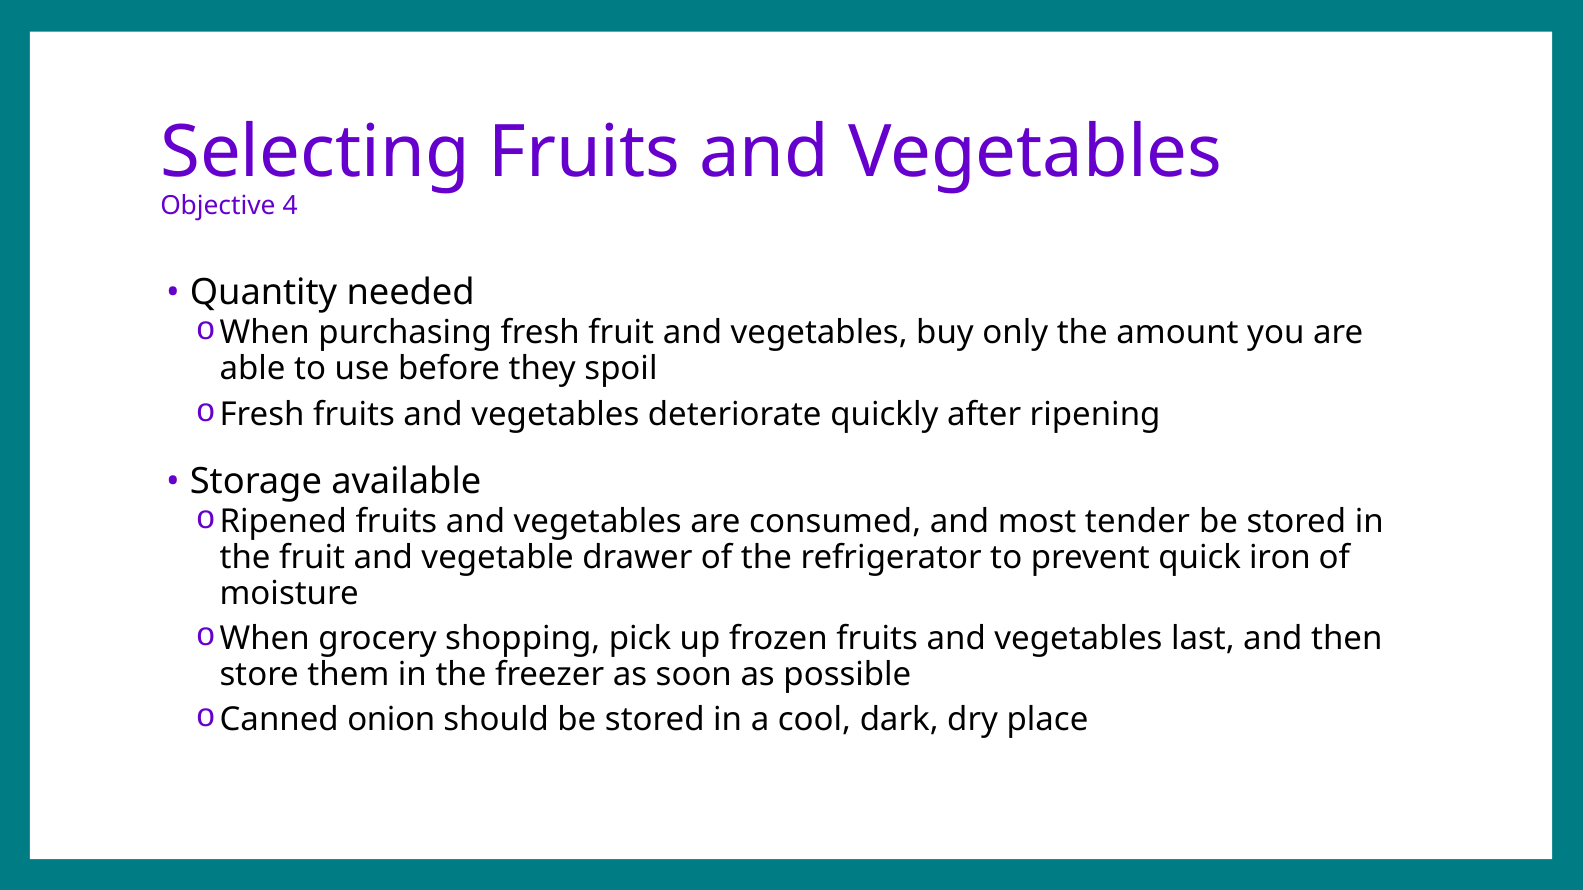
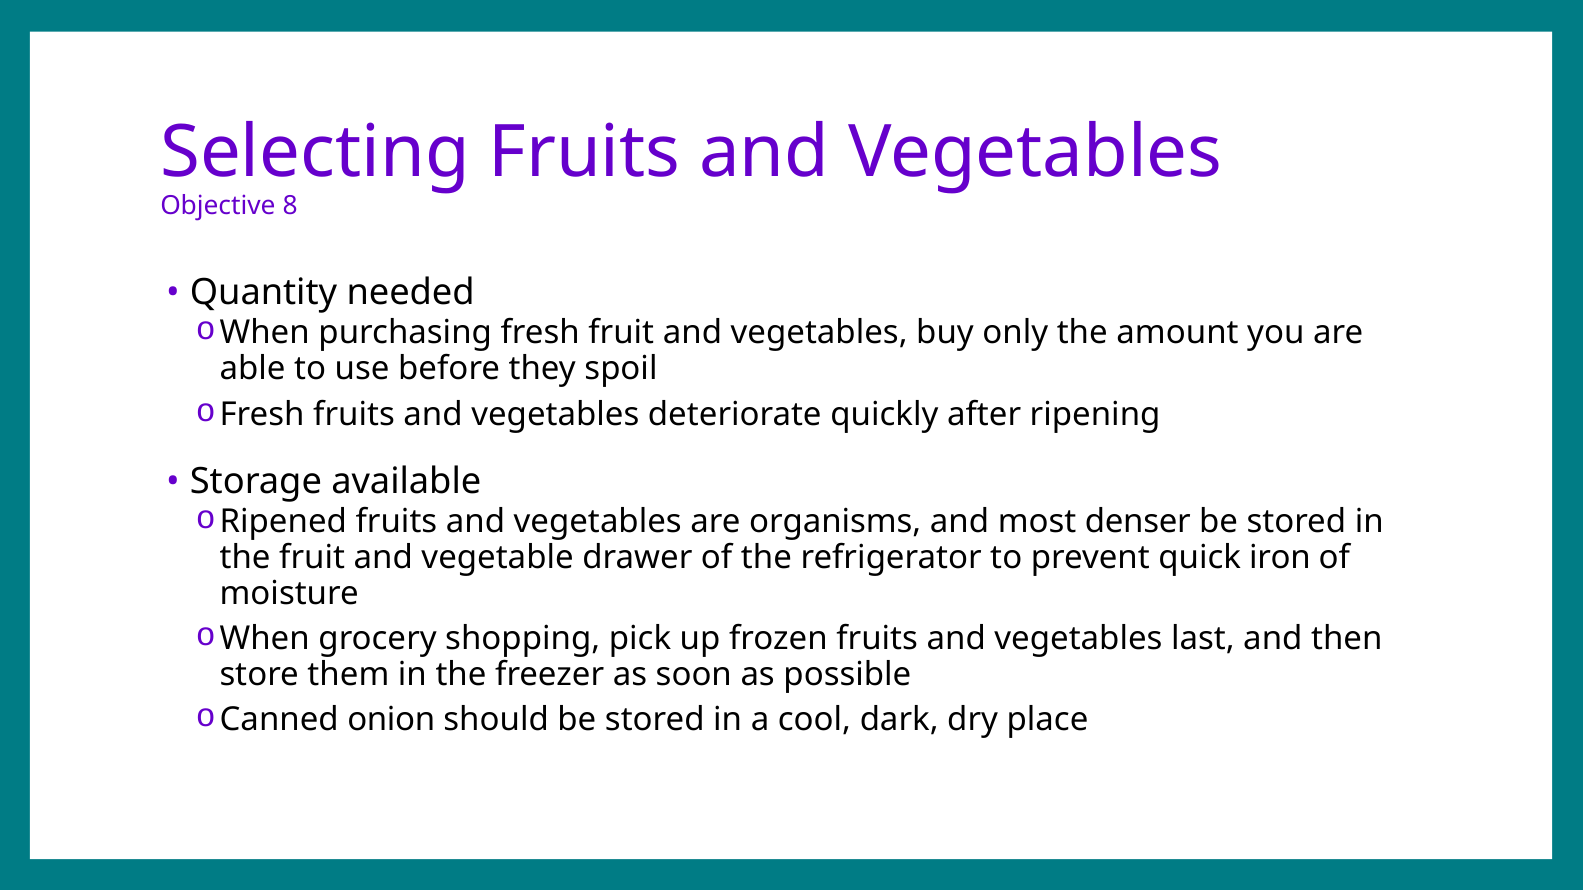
4: 4 -> 8
consumed: consumed -> organisms
tender: tender -> denser
